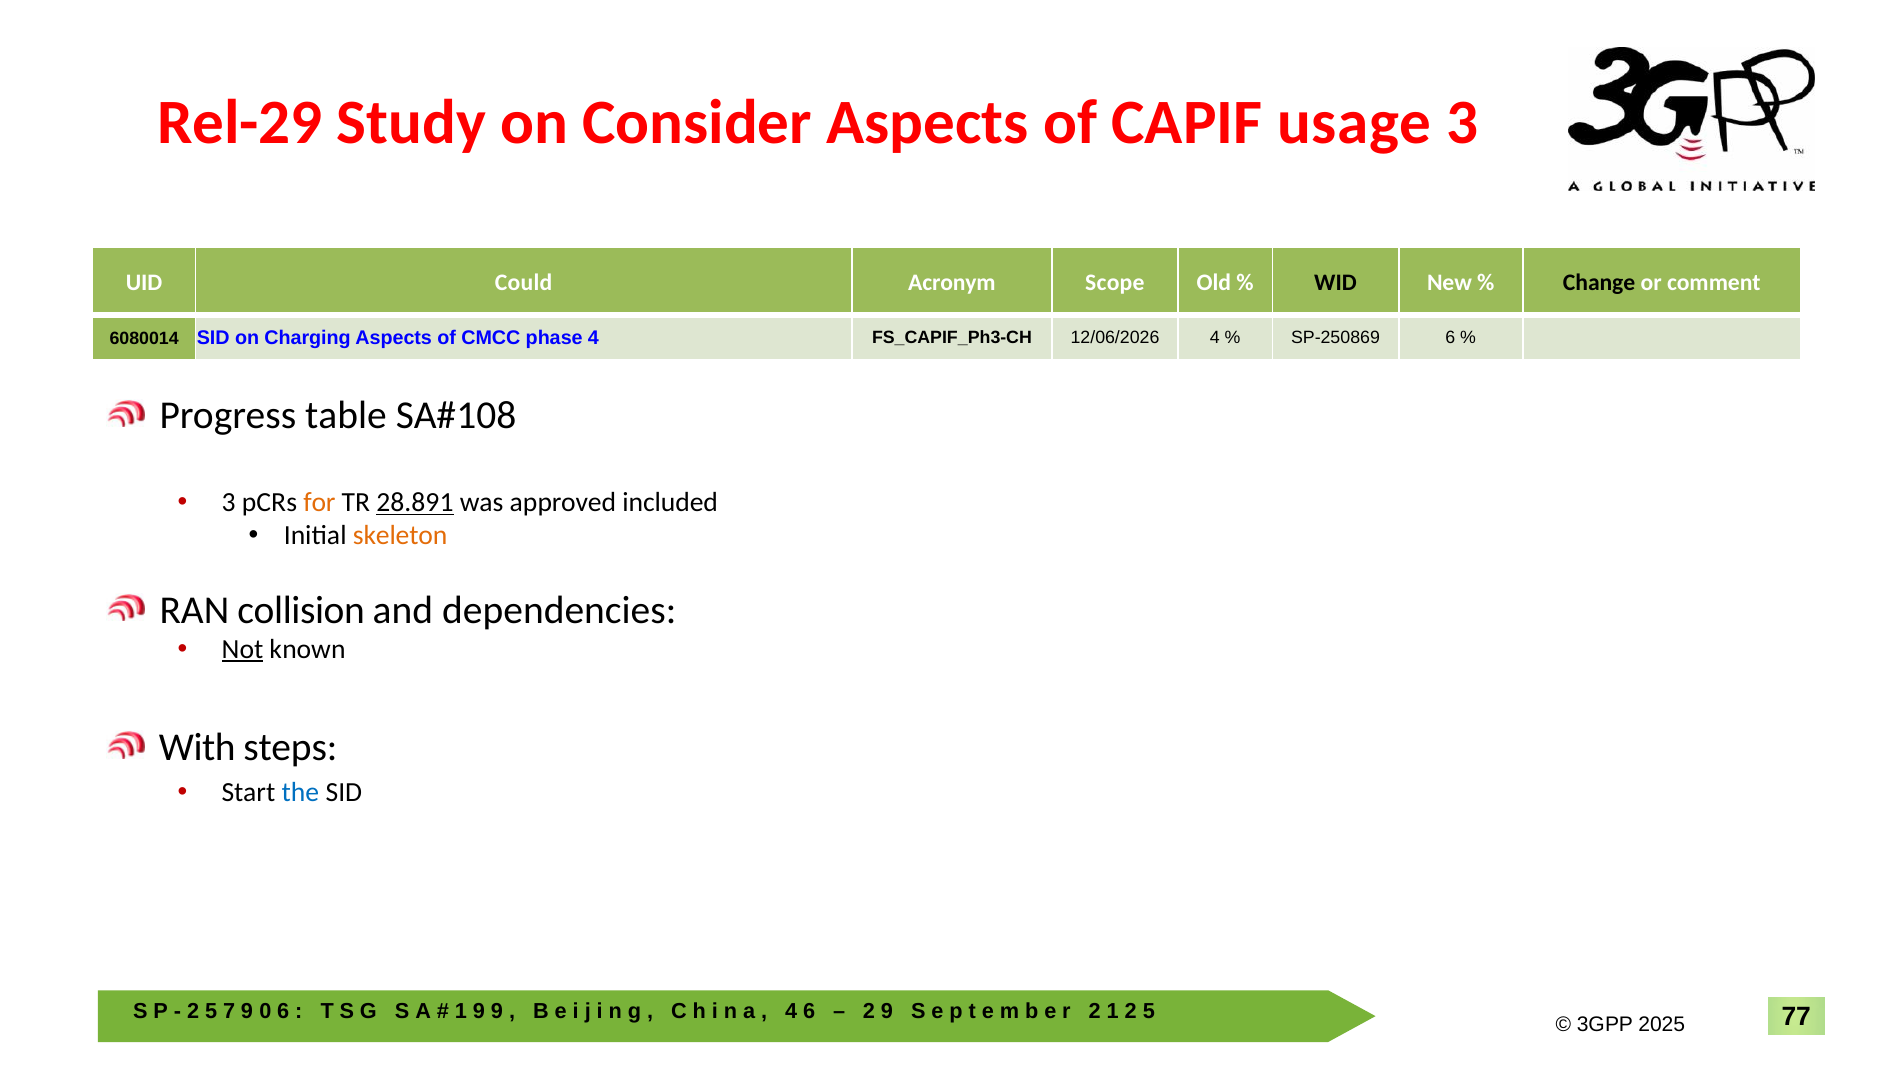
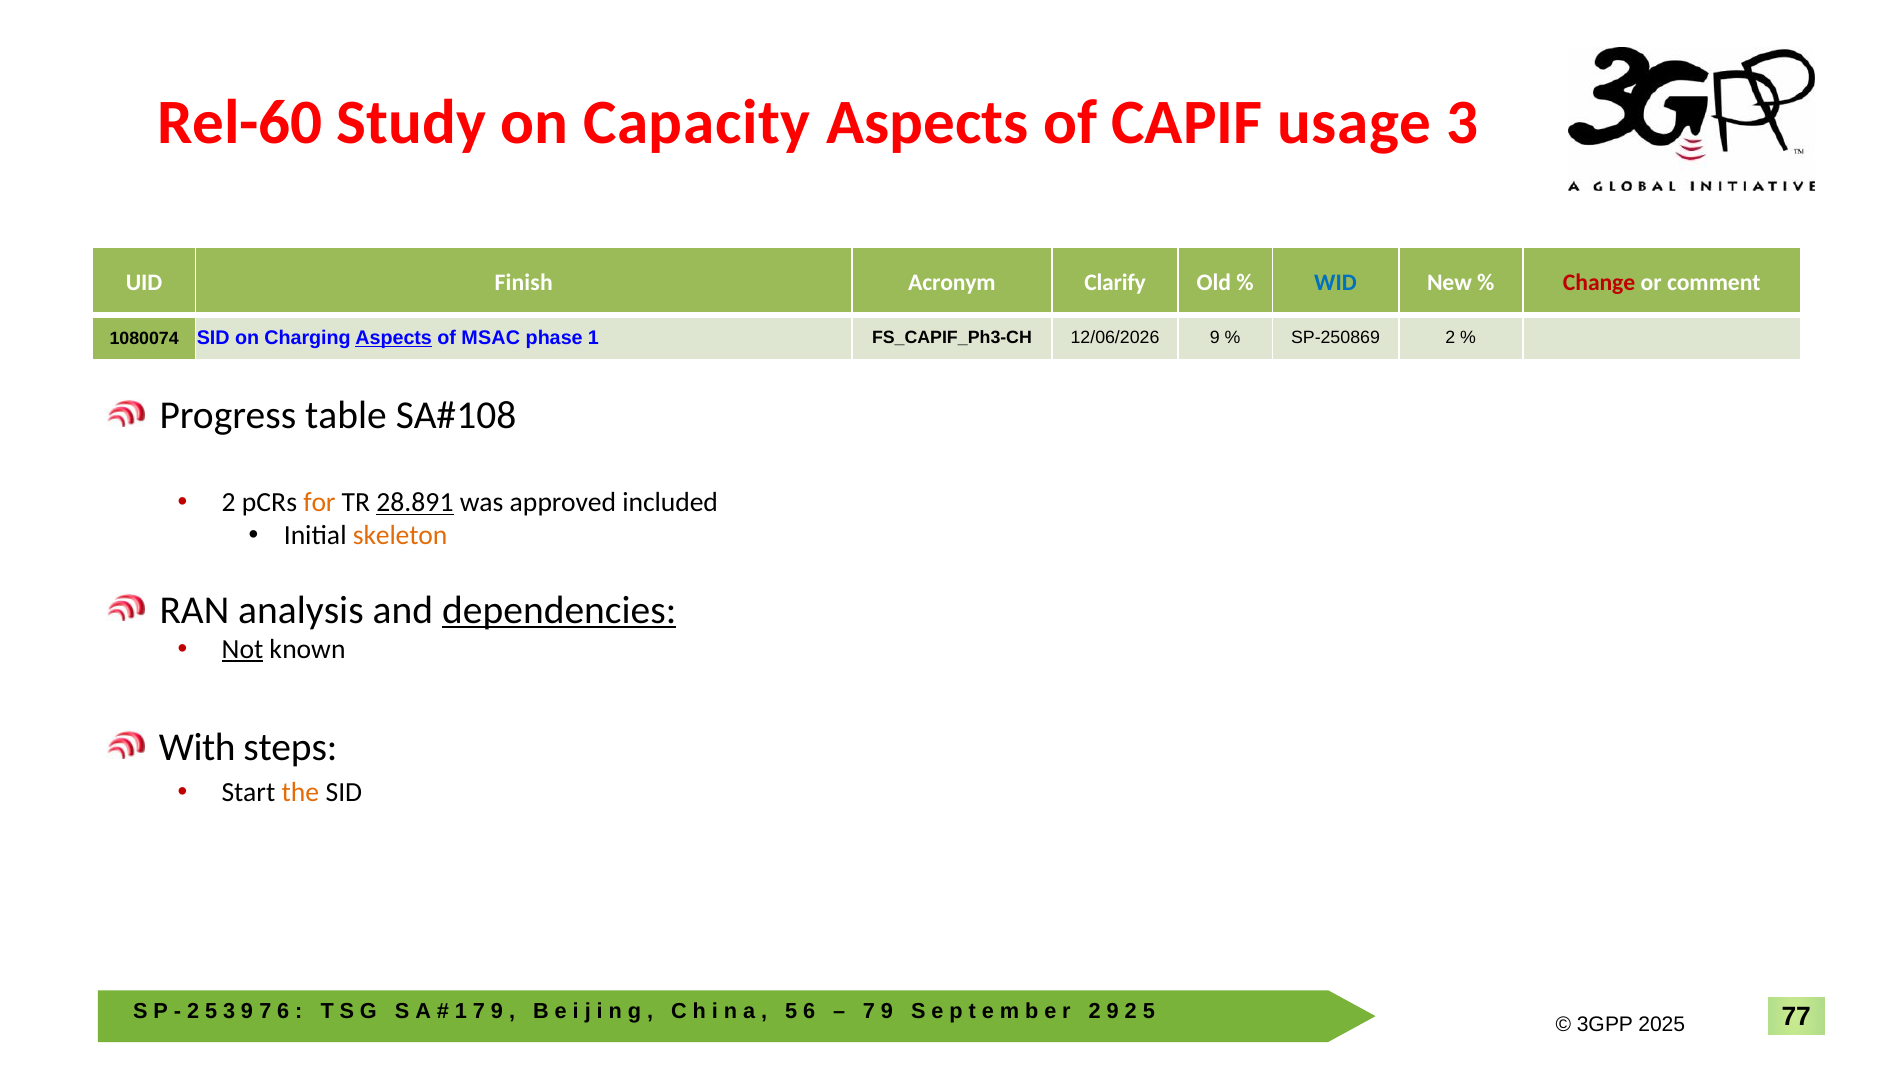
Rel-29: Rel-29 -> Rel-60
Consider: Consider -> Capacity
Could: Could -> Finish
Scope: Scope -> Clarify
WID colour: black -> blue
Change colour: black -> red
6080014: 6080014 -> 1080074
Aspects at (394, 338) underline: none -> present
CMCC: CMCC -> MSAC
phase 4: 4 -> 1
12/06/2026 4: 4 -> 9
SP-250869 6: 6 -> 2
3 at (229, 503): 3 -> 2
collision: collision -> analysis
dependencies underline: none -> present
the colour: blue -> orange
7 at (229, 1012): 7 -> 3
0 at (265, 1012): 0 -> 7
1 9: 9 -> 7
4 at (791, 1012): 4 -> 5
2 at (869, 1012): 2 -> 7
1 at (1113, 1012): 1 -> 9
